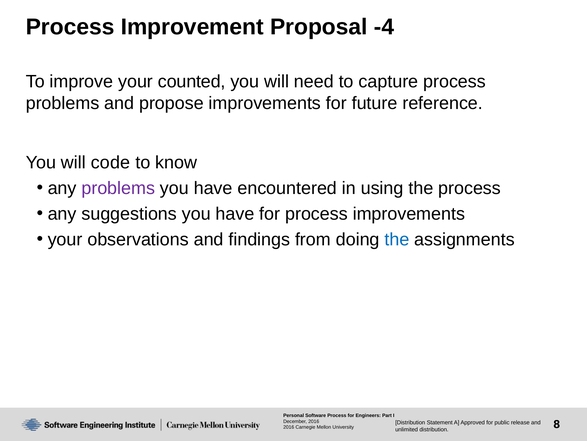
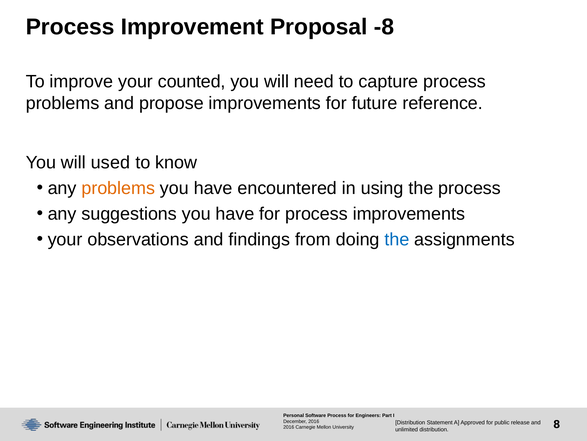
-4: -4 -> -8
code: code -> used
problems at (118, 188) colour: purple -> orange
